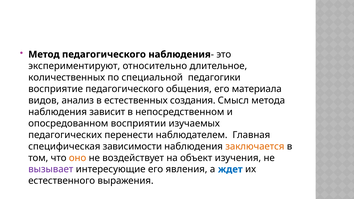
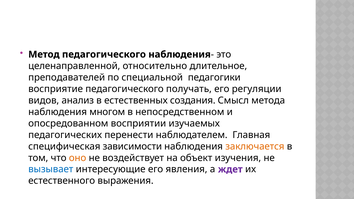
экспериментируют: экспериментируют -> целенаправленной
количественных: количественных -> преподавателей
общения: общения -> получать
материала: материала -> регуляции
зависит: зависит -> многом
вызывает colour: purple -> blue
ждет colour: blue -> purple
